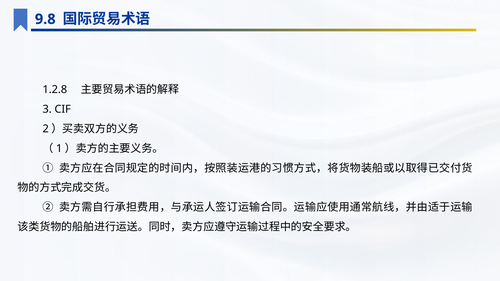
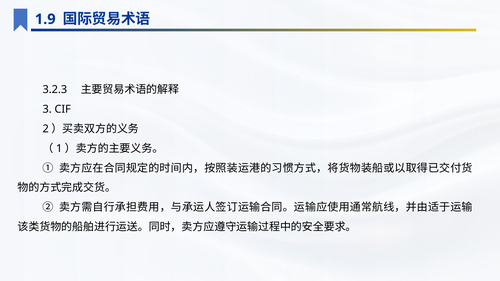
9.8: 9.8 -> 1.9
1.2.8: 1.2.8 -> 3.2.3
